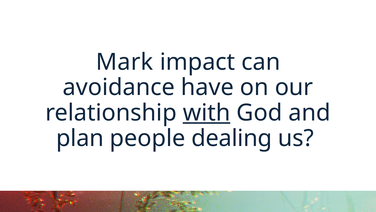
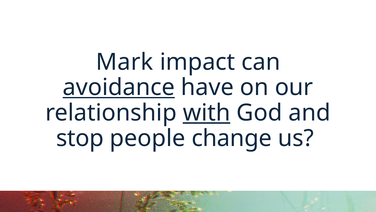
avoidance underline: none -> present
plan: plan -> stop
dealing: dealing -> change
